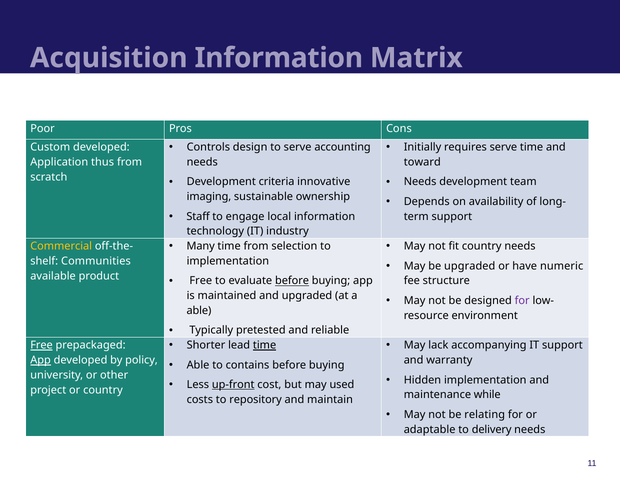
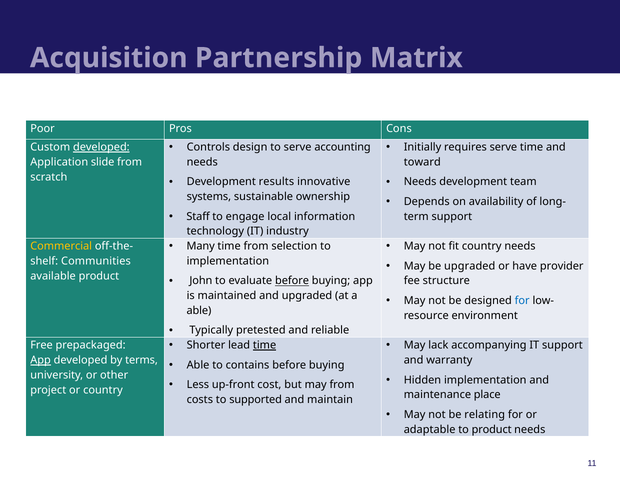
Acquisition Information: Information -> Partnership
developed at (101, 147) underline: none -> present
thus: thus -> slide
criteria: criteria -> results
imaging: imaging -> systems
numeric: numeric -> provider
Free at (201, 281): Free -> John
for at (522, 301) colour: purple -> blue
Free at (42, 345) underline: present -> none
policy: policy -> terms
up-front underline: present -> none
may used: used -> from
while: while -> place
repository: repository -> supported
to delivery: delivery -> product
